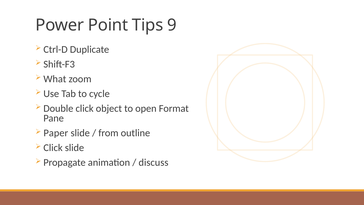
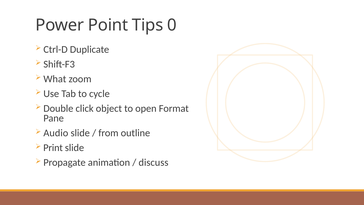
9: 9 -> 0
Paper: Paper -> Audio
Click at (53, 148): Click -> Print
